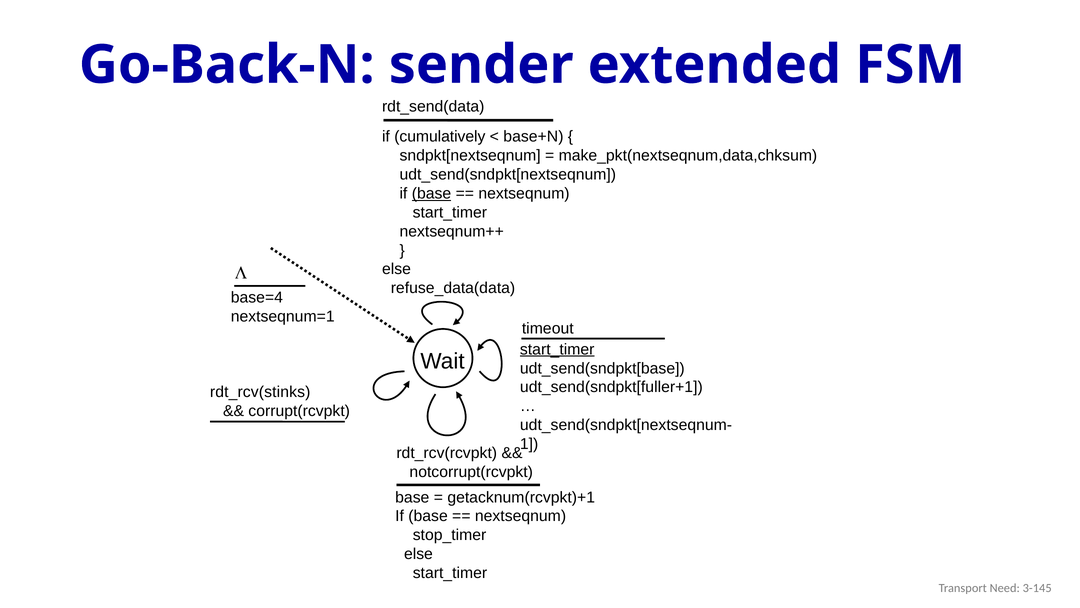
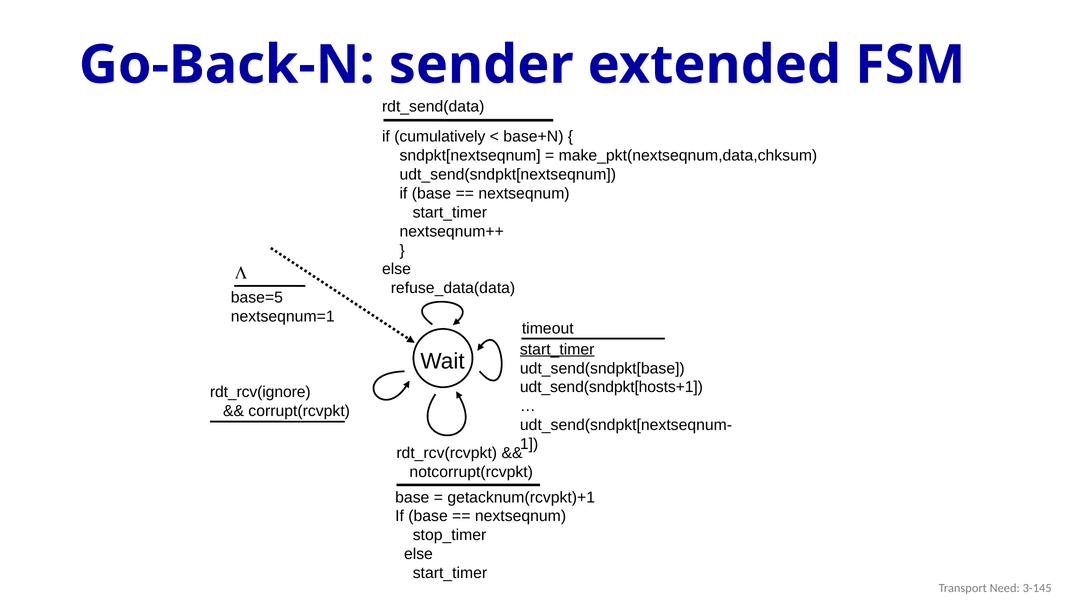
base at (432, 193) underline: present -> none
base=4: base=4 -> base=5
udt_send(sndpkt[fuller+1: udt_send(sndpkt[fuller+1 -> udt_send(sndpkt[hosts+1
rdt_rcv(stinks: rdt_rcv(stinks -> rdt_rcv(ignore
